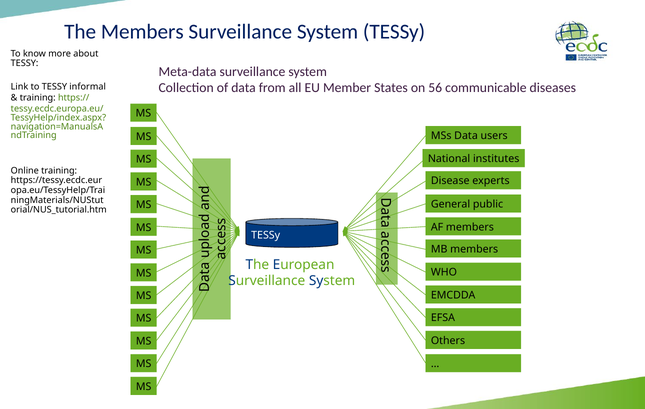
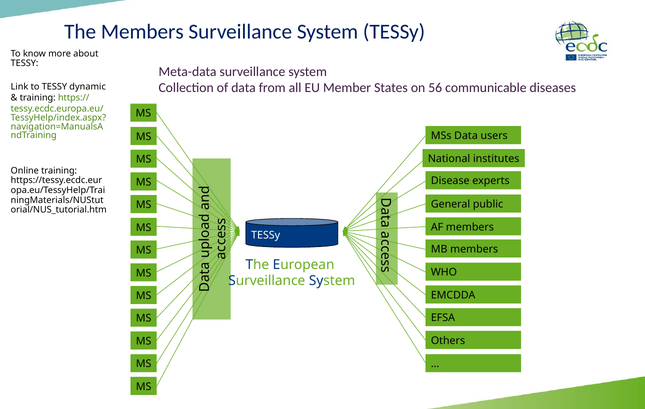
informal: informal -> dynamic
